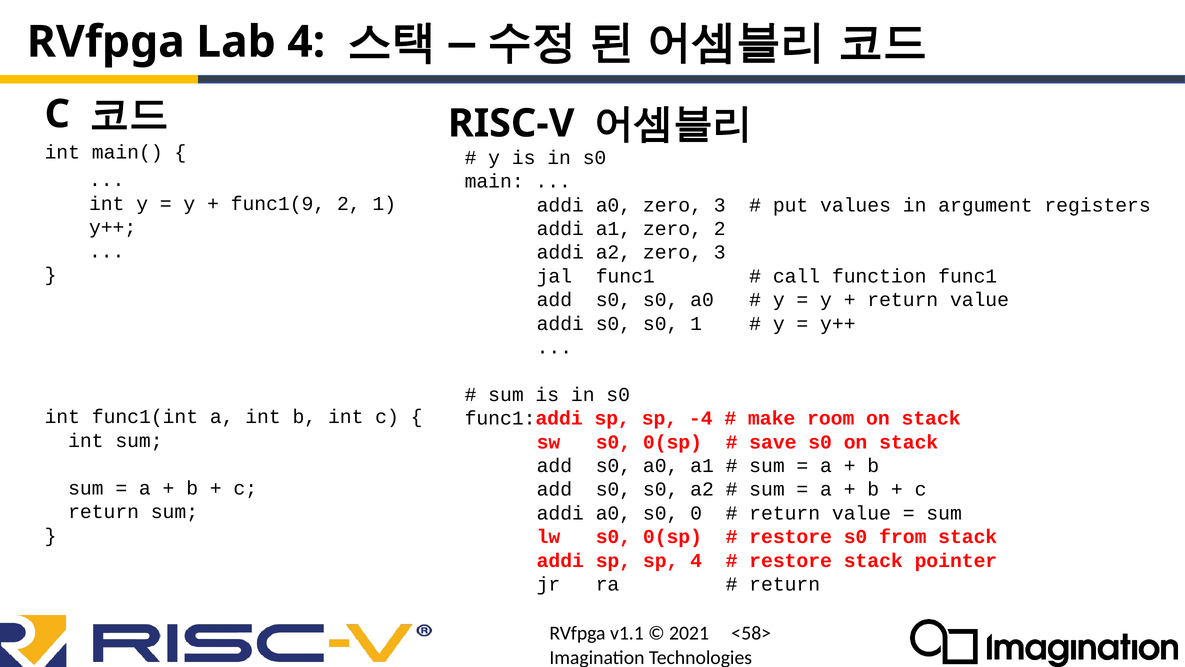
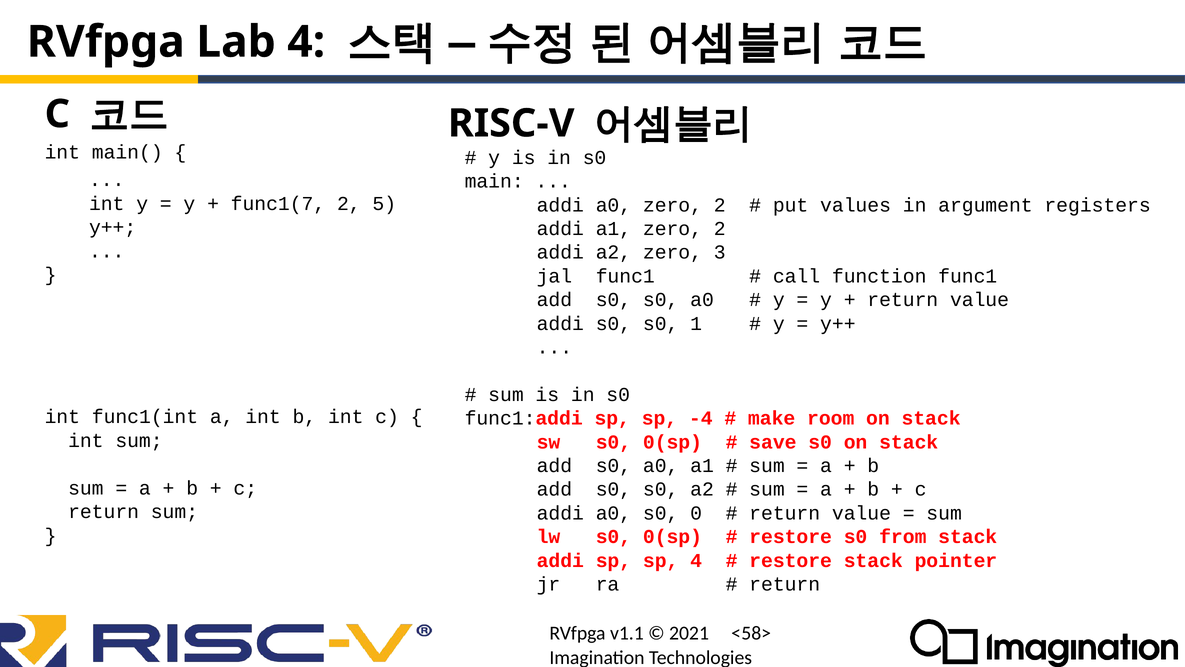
func1(9: func1(9 -> func1(7
2 1: 1 -> 5
a0 zero 3: 3 -> 2
